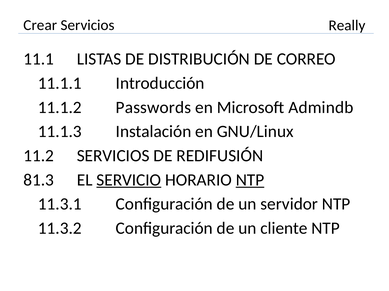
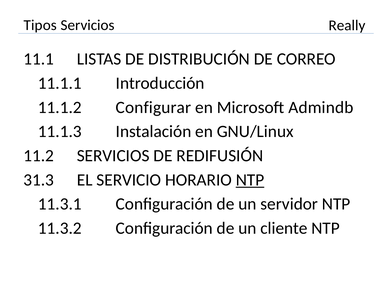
Crear: Crear -> Tipos
Passwords: Passwords -> Configurar
81.3: 81.3 -> 31.3
SERVICIO underline: present -> none
